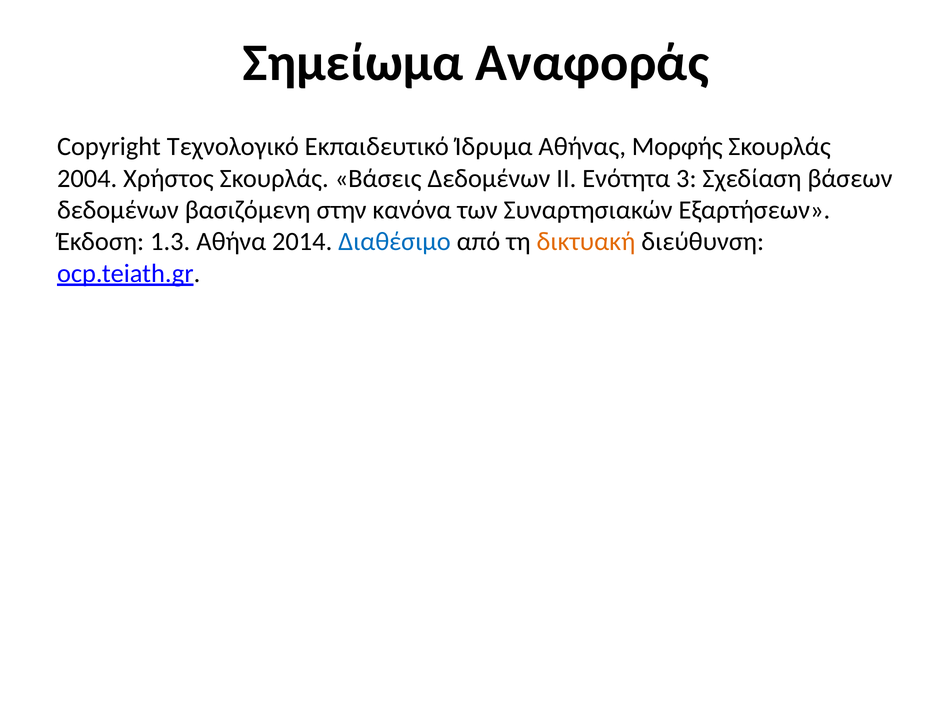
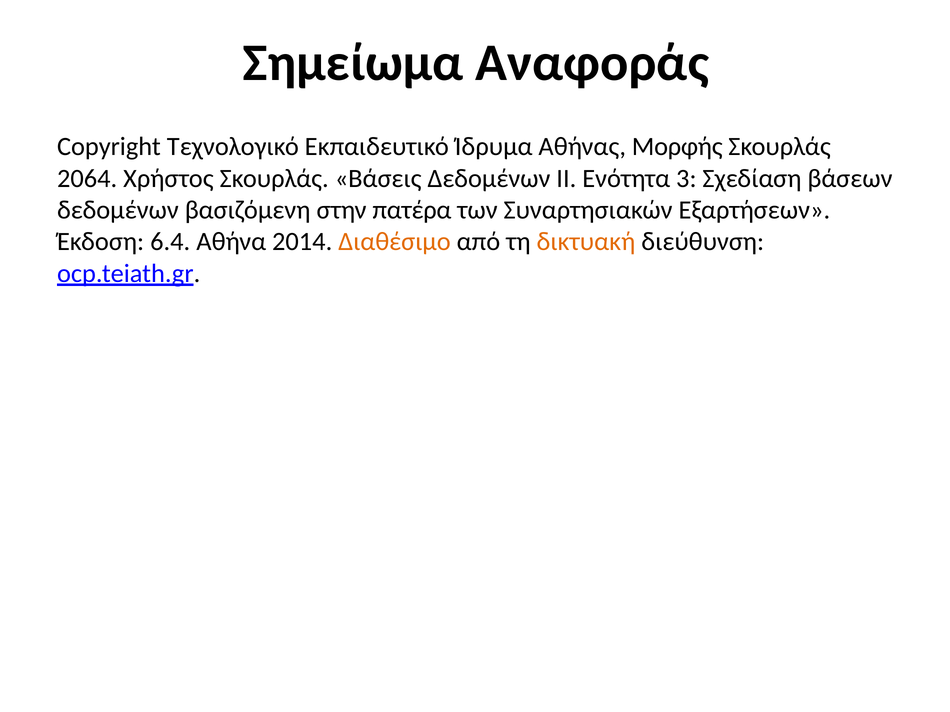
2004: 2004 -> 2064
κανόνα: κανόνα -> πατέρα
1.3: 1.3 -> 6.4
Διαθέσιμο colour: blue -> orange
